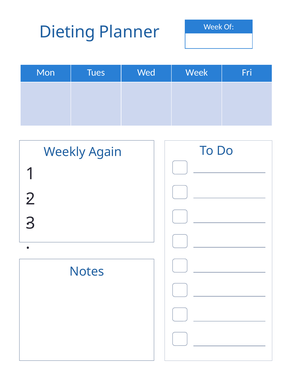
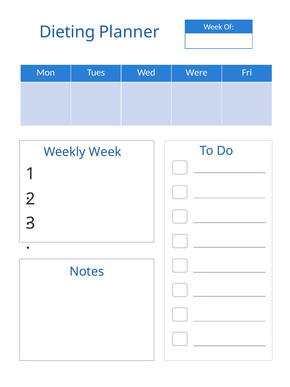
Wed Week: Week -> Were
Weekly Again: Again -> Week
